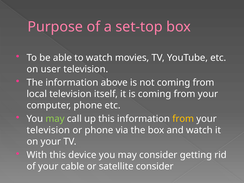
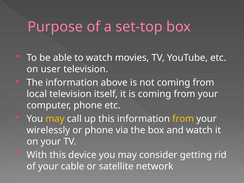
may at (55, 119) colour: light green -> yellow
television at (48, 130): television -> wirelessly
satellite consider: consider -> network
